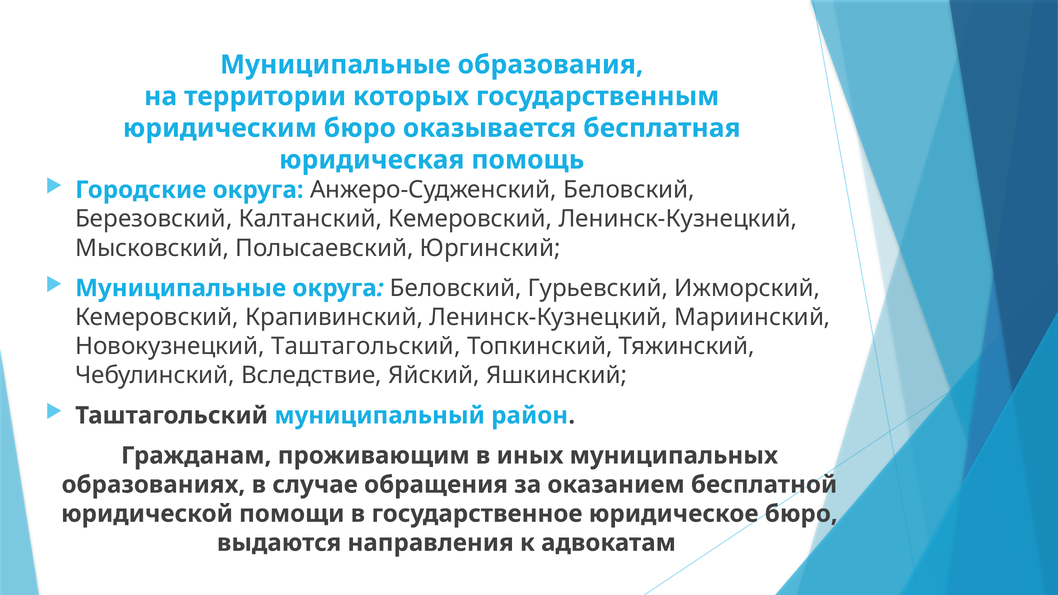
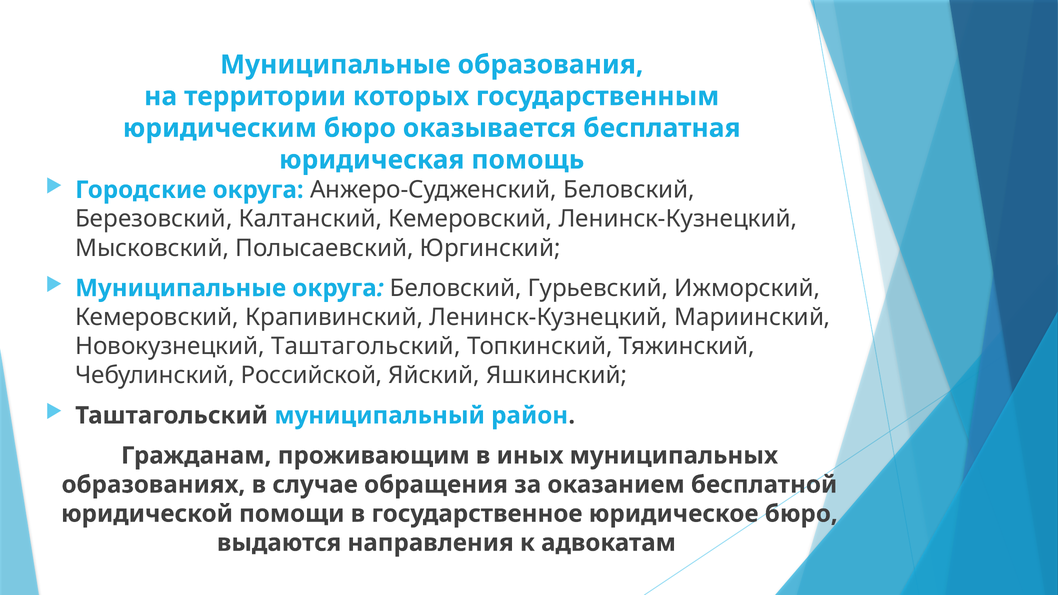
Вследствие: Вследствие -> Российской
